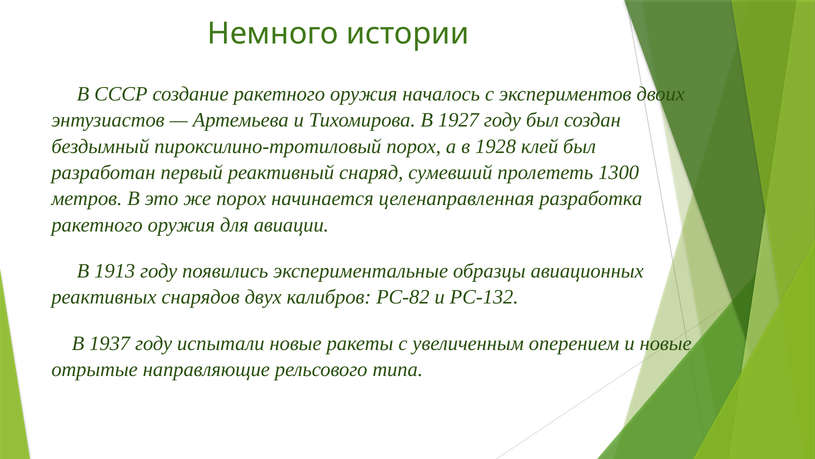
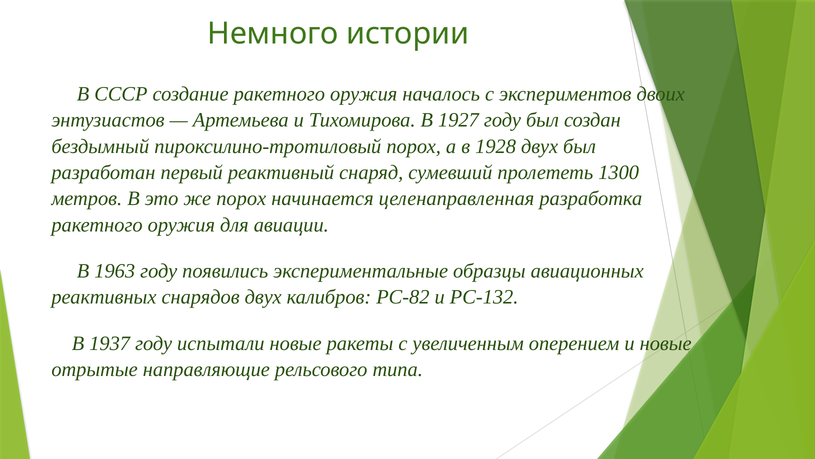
1928 клей: клей -> двух
1913: 1913 -> 1963
